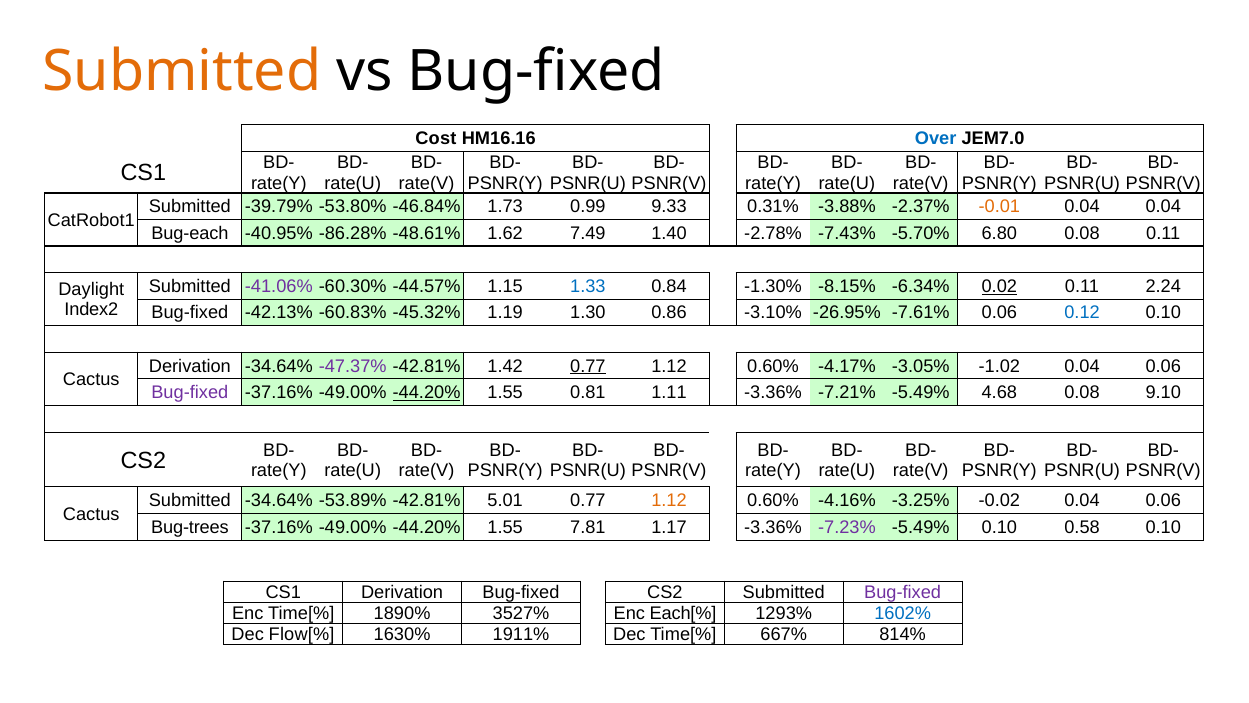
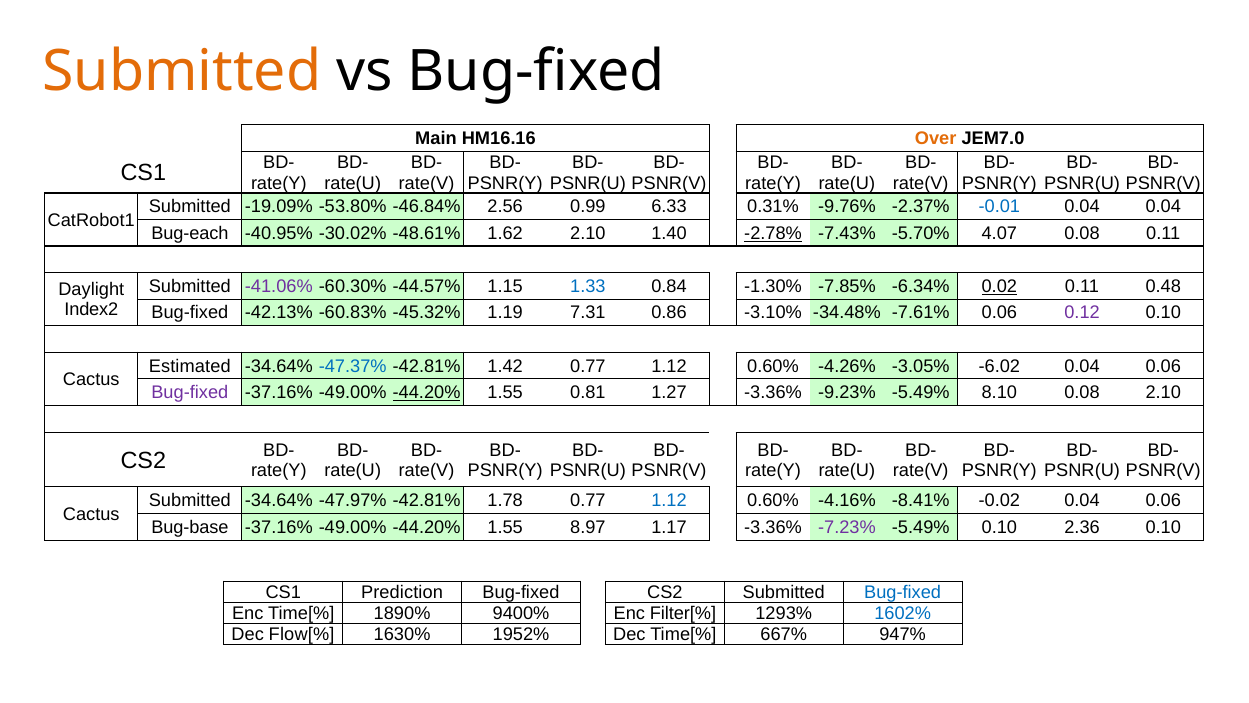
Cost: Cost -> Main
Over colour: blue -> orange
-39.79%: -39.79% -> -19.09%
1.73: 1.73 -> 2.56
9.33: 9.33 -> 6.33
-3.88%: -3.88% -> -9.76%
-0.01 colour: orange -> blue
-86.28%: -86.28% -> -30.02%
1.62 7.49: 7.49 -> 2.10
-2.78% underline: none -> present
6.80: 6.80 -> 4.07
-8.15%: -8.15% -> -7.85%
2.24: 2.24 -> 0.48
1.30: 1.30 -> 7.31
-26.95%: -26.95% -> -34.48%
0.12 colour: blue -> purple
Derivation at (190, 366): Derivation -> Estimated
-47.37% colour: purple -> blue
0.77 at (588, 366) underline: present -> none
-4.17%: -4.17% -> -4.26%
-1.02: -1.02 -> -6.02
1.11: 1.11 -> 1.27
-7.21%: -7.21% -> -9.23%
4.68: 4.68 -> 8.10
0.08 9.10: 9.10 -> 2.10
-53.89%: -53.89% -> -47.97%
5.01: 5.01 -> 1.78
1.12 at (669, 501) colour: orange -> blue
-3.25%: -3.25% -> -8.41%
Bug-trees: Bug-trees -> Bug-base
7.81: 7.81 -> 8.97
0.58: 0.58 -> 2.36
CS1 Derivation: Derivation -> Prediction
Bug-fixed at (903, 592) colour: purple -> blue
3527%: 3527% -> 9400%
Each[%: Each[% -> Filter[%
1911%: 1911% -> 1952%
814%: 814% -> 947%
